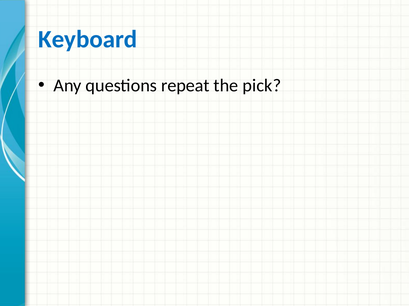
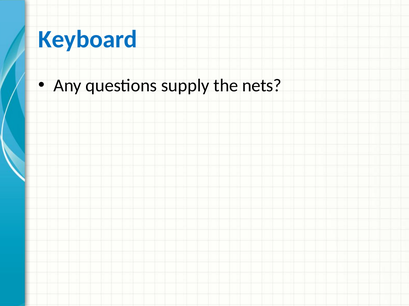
repeat: repeat -> supply
pick: pick -> nets
